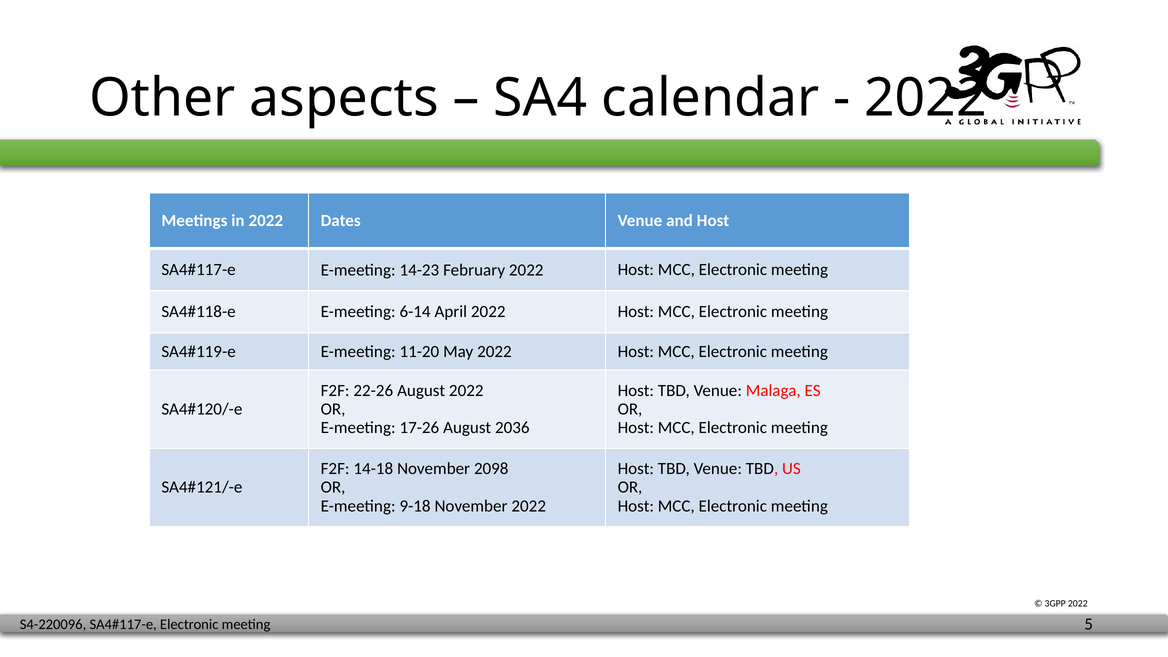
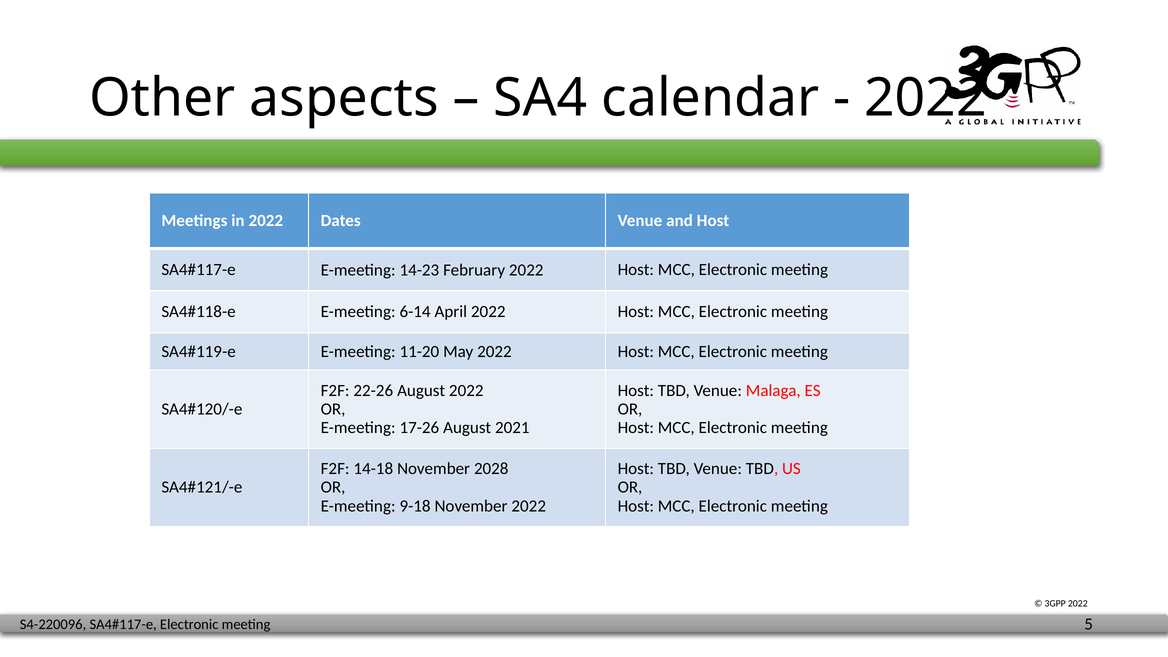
2036: 2036 -> 2021
2098: 2098 -> 2028
